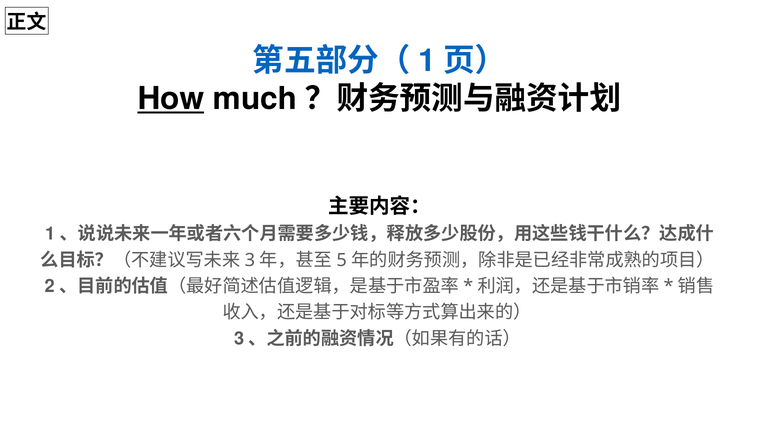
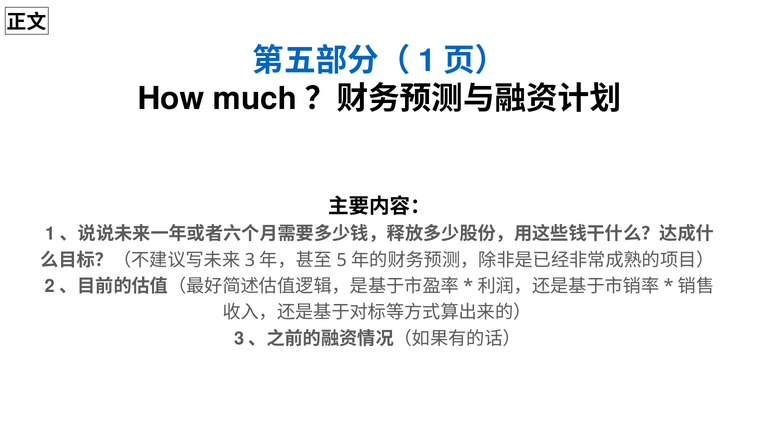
How underline: present -> none
